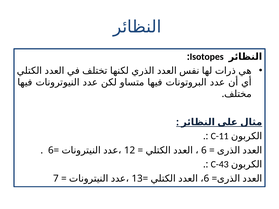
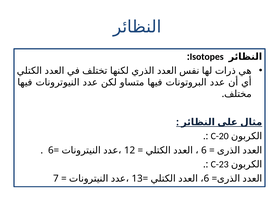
C-11: C-11 -> C-20
C-43: C-43 -> C-23
